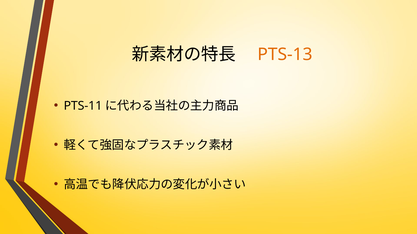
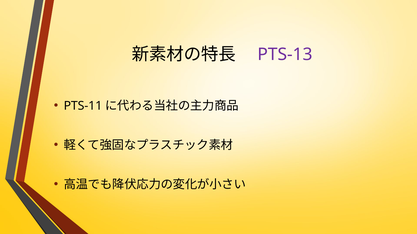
PTS-13 colour: orange -> purple
